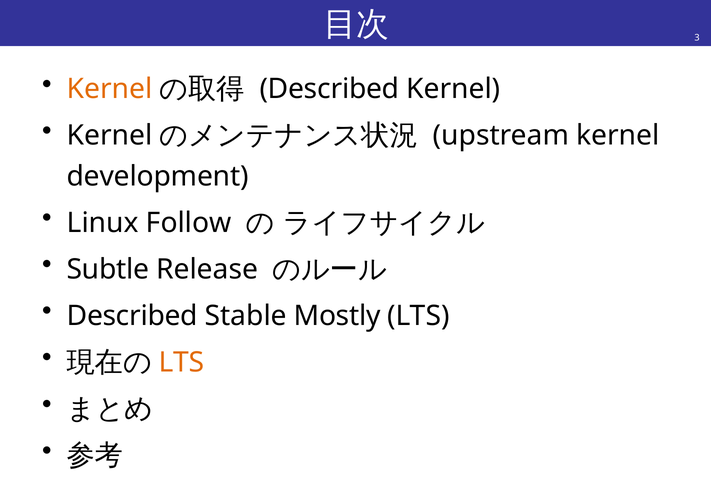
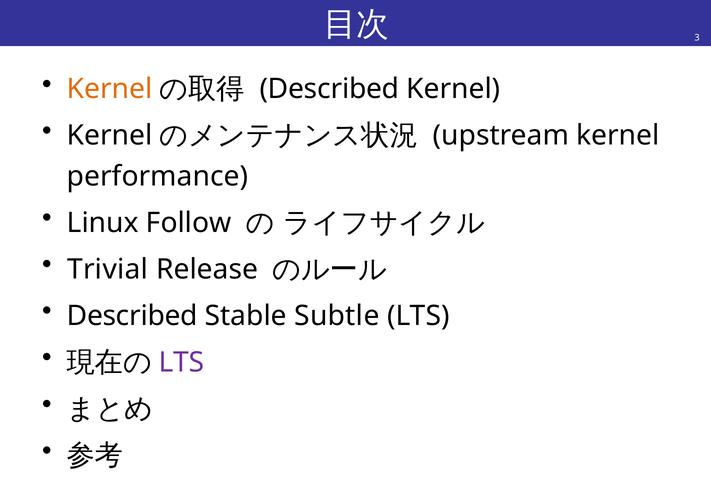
development: development -> performance
Subtle: Subtle -> Trivial
Mostly: Mostly -> Subtle
LTS at (182, 362) colour: orange -> purple
